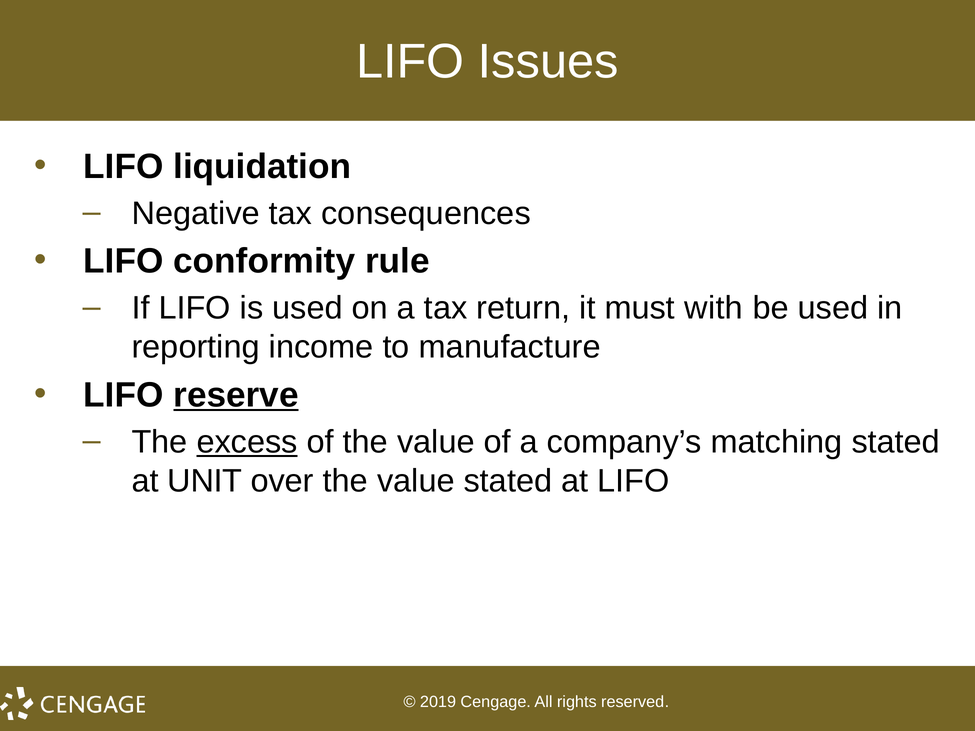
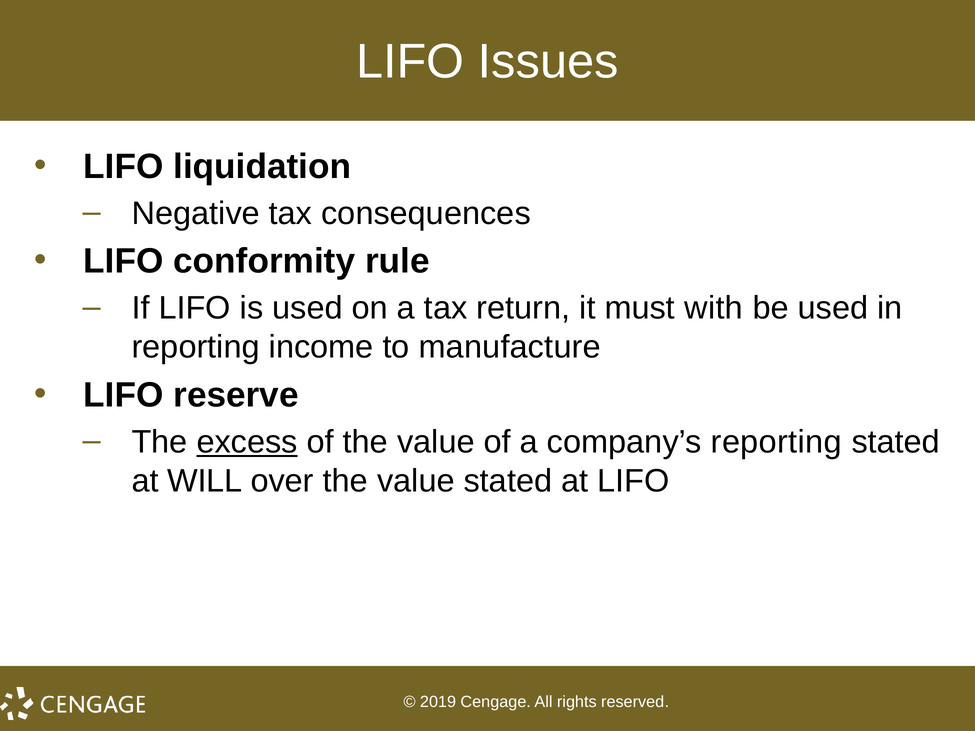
reserve underline: present -> none
company’s matching: matching -> reporting
UNIT: UNIT -> WILL
